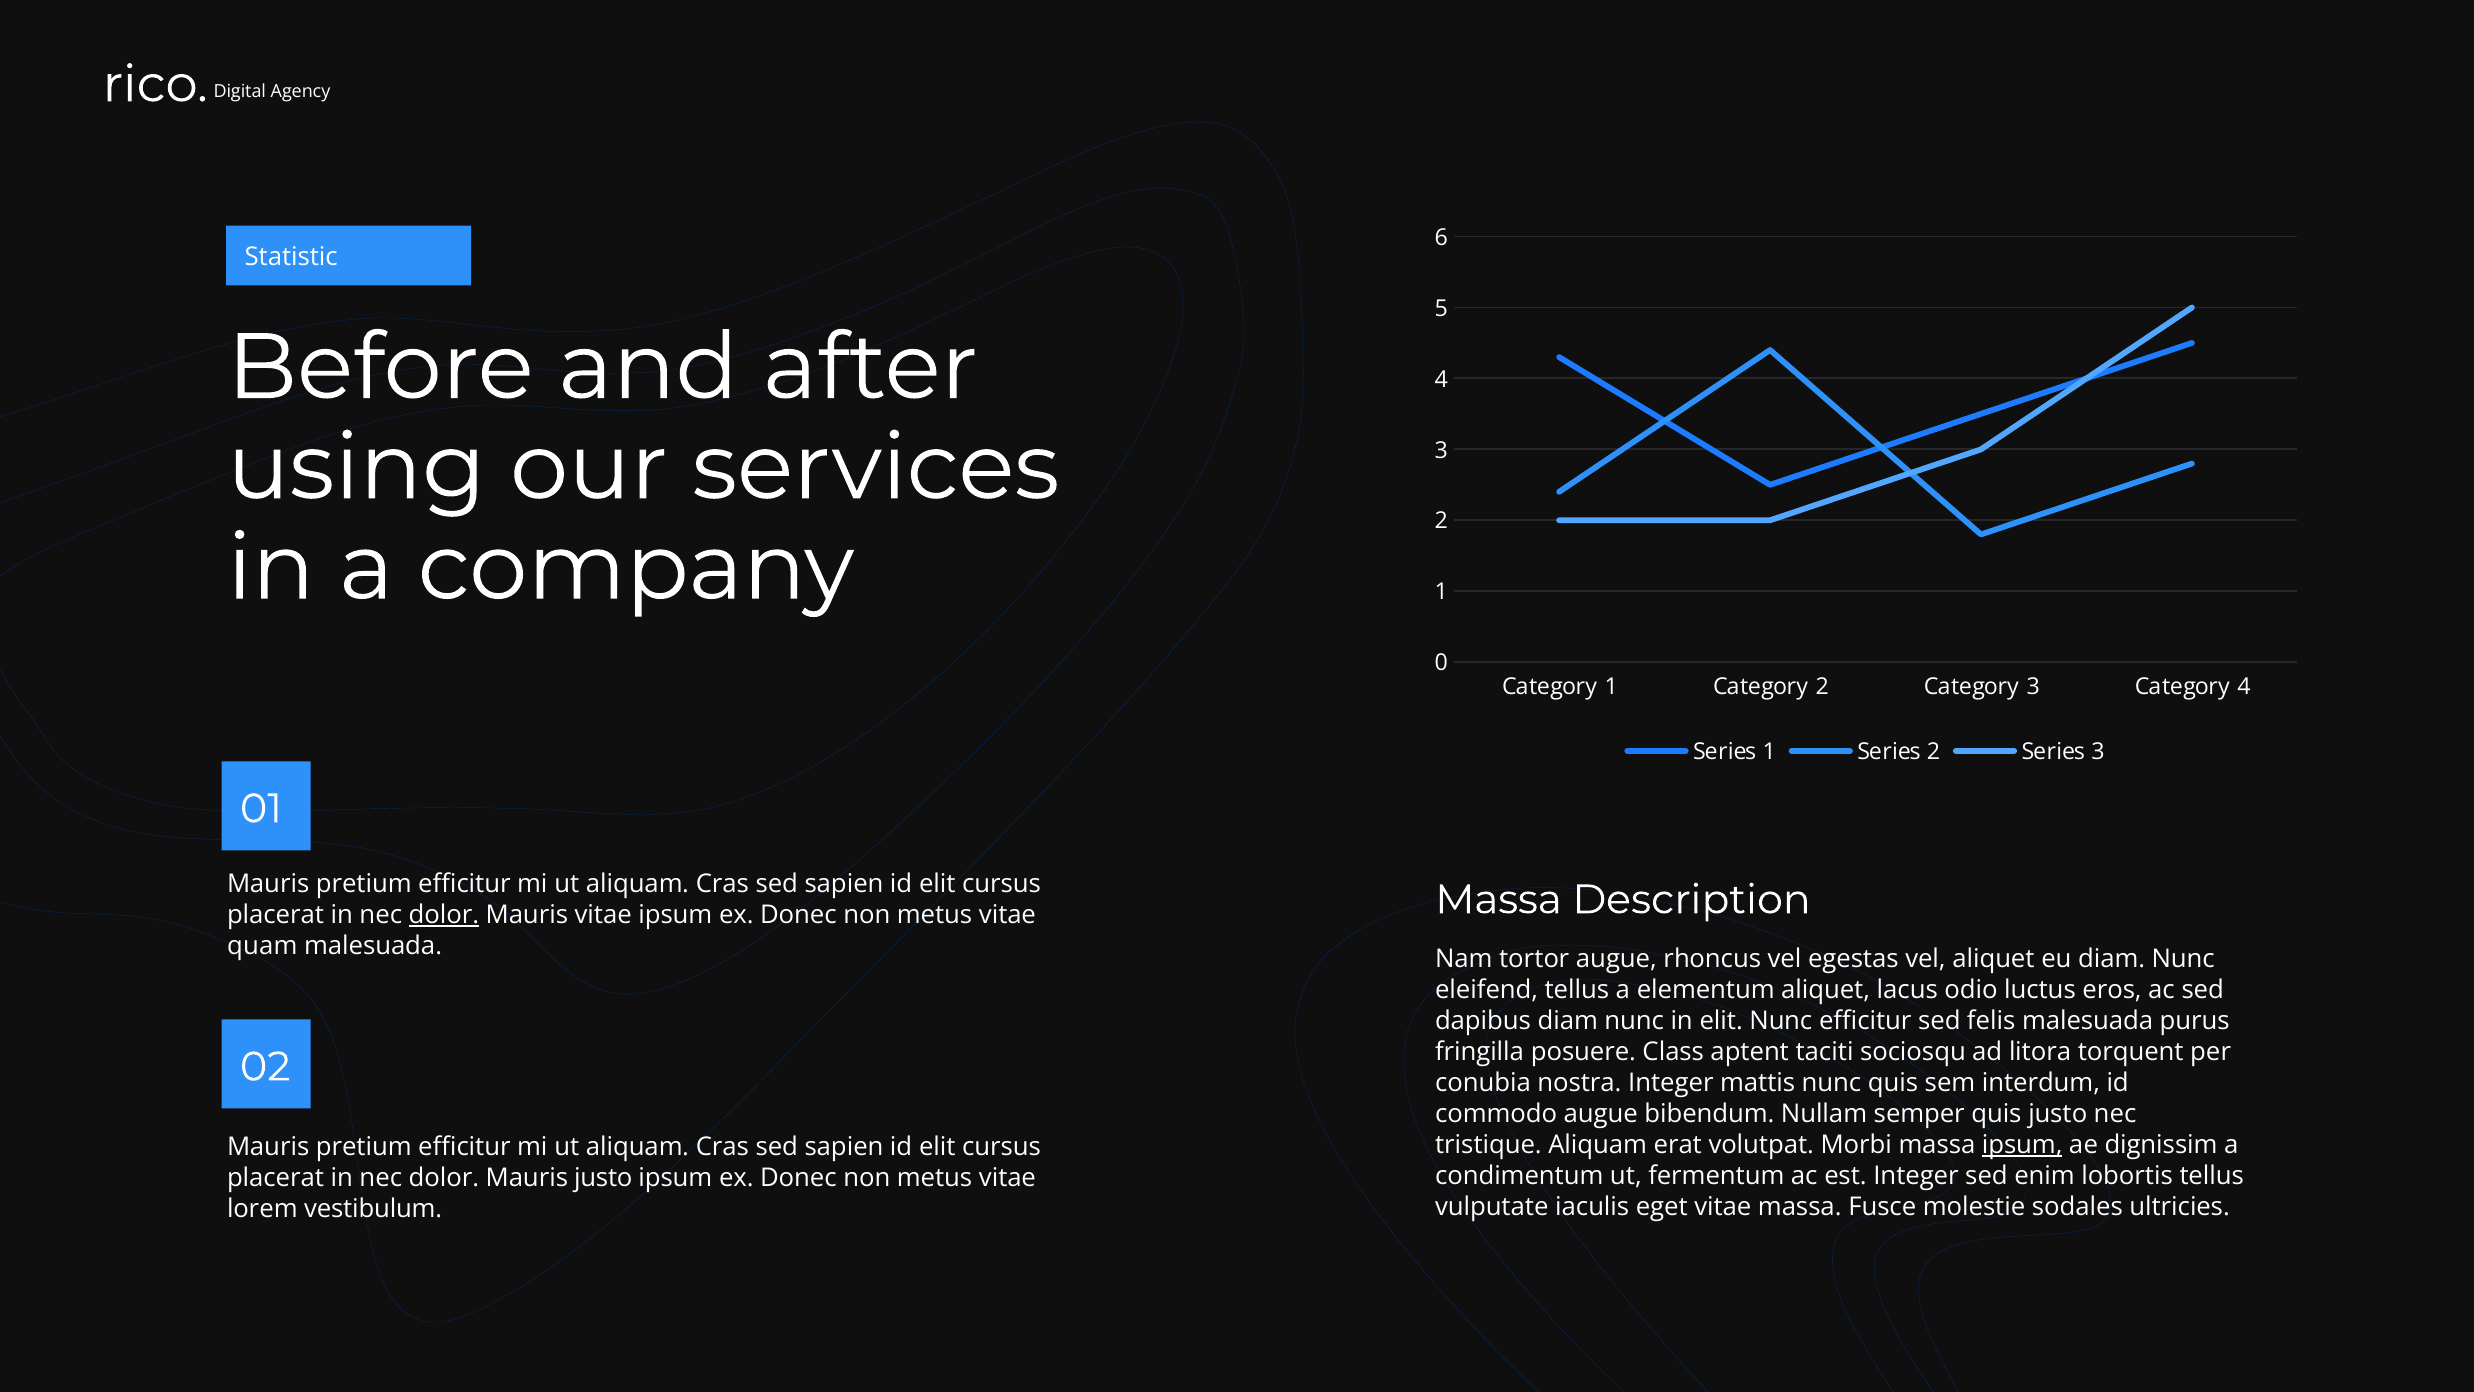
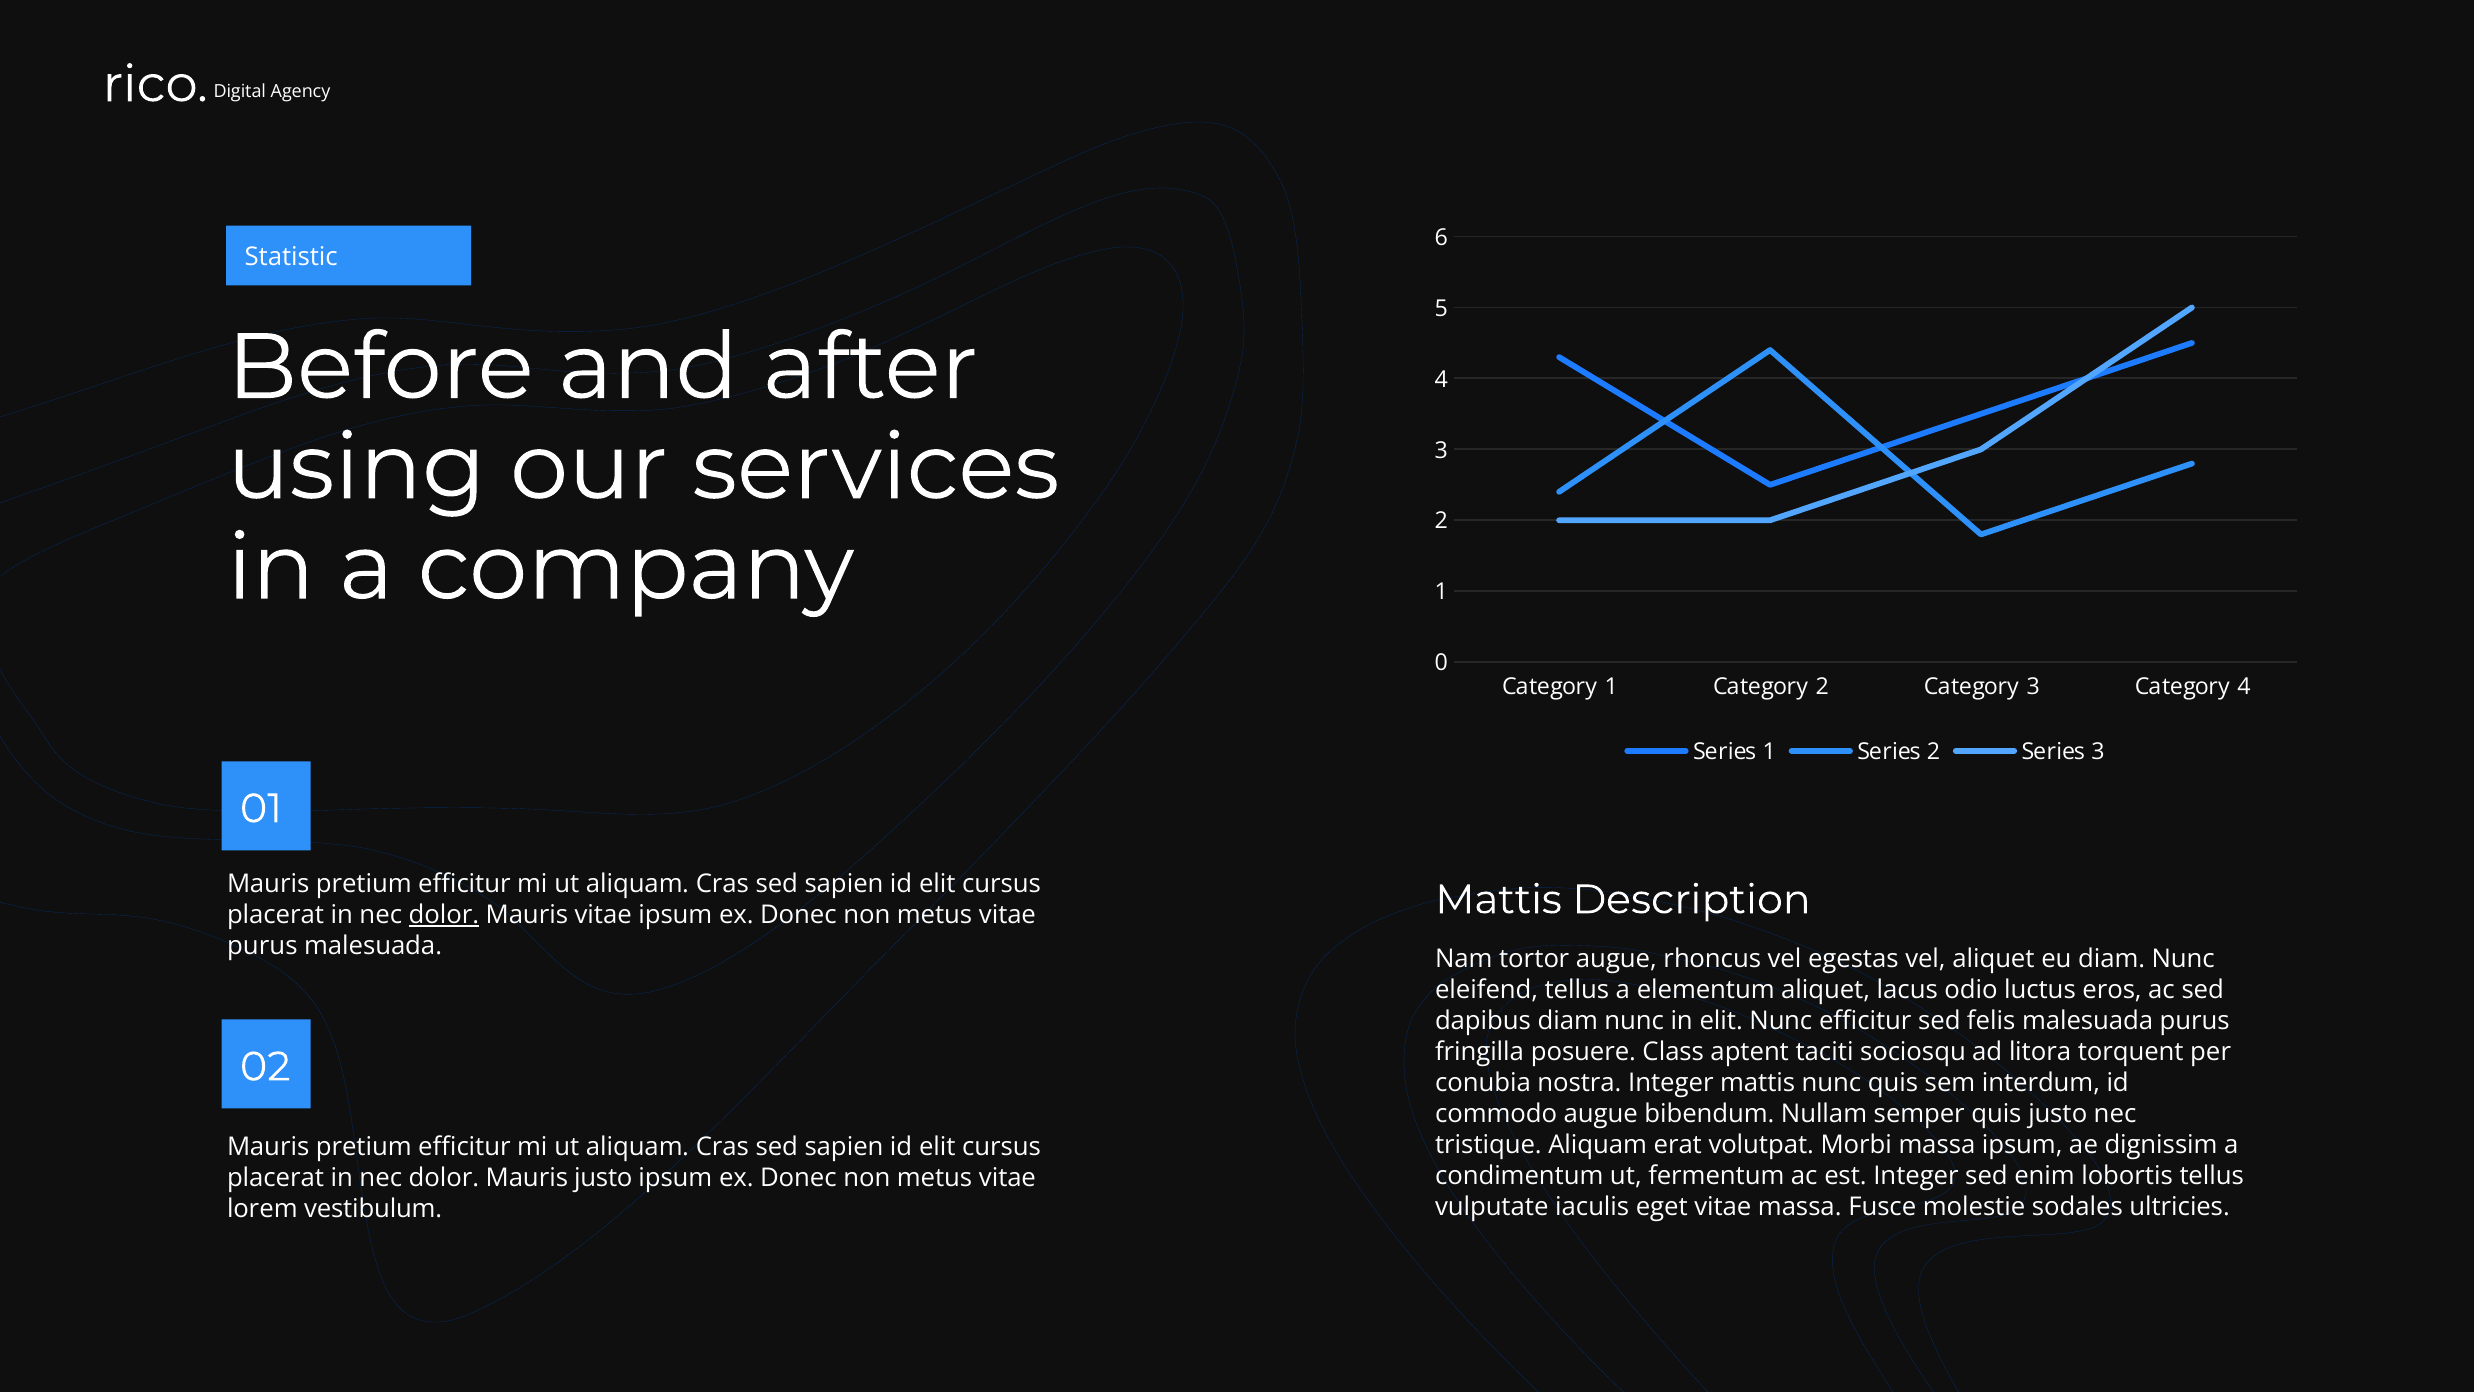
Massa at (1499, 899): Massa -> Mattis
quam at (262, 946): quam -> purus
ipsum at (2022, 1145) underline: present -> none
